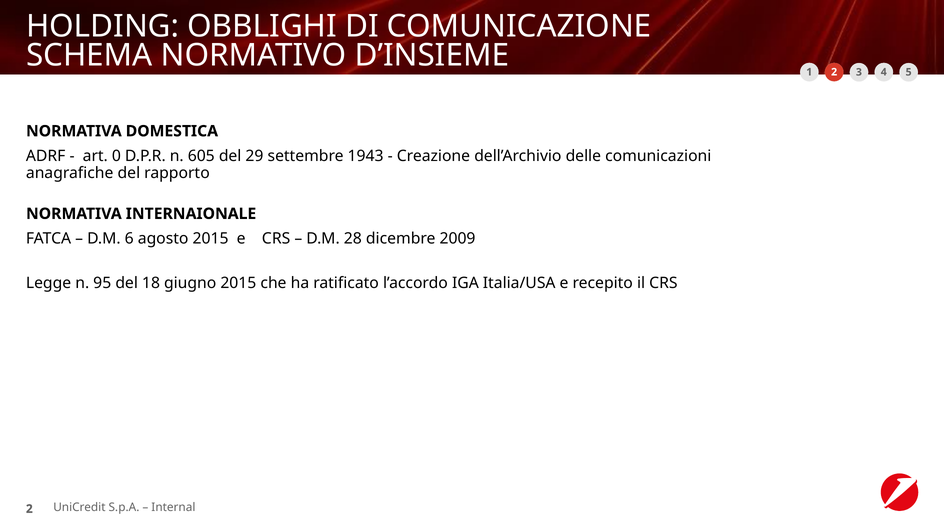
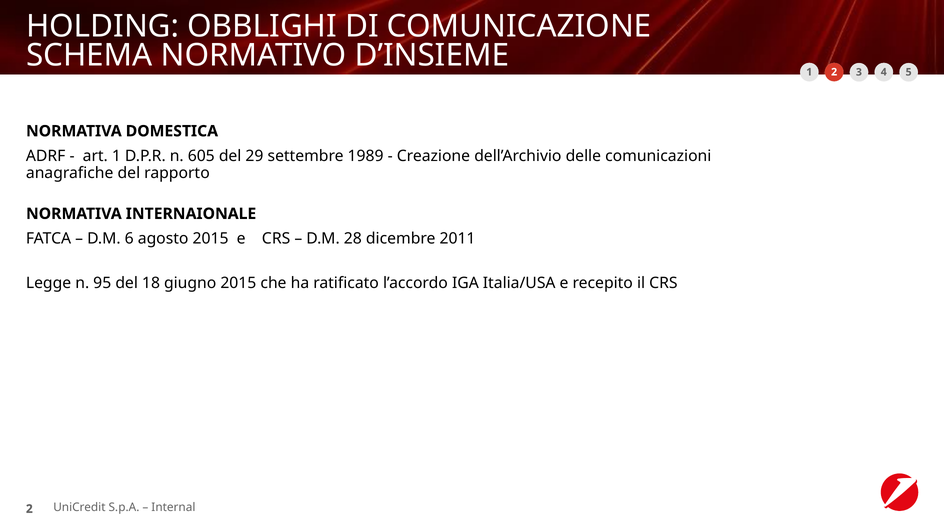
art 0: 0 -> 1
1943: 1943 -> 1989
2009: 2009 -> 2011
